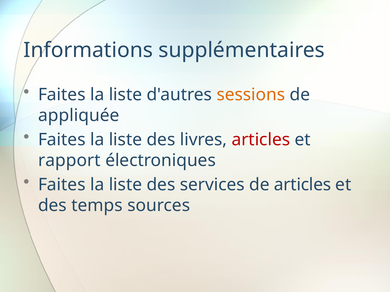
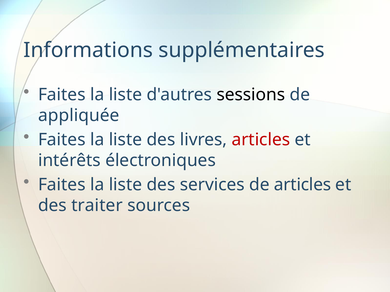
sessions colour: orange -> black
rapport: rapport -> intérêts
temps: temps -> traiter
